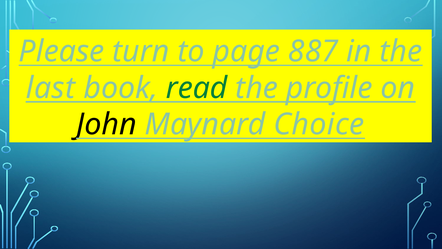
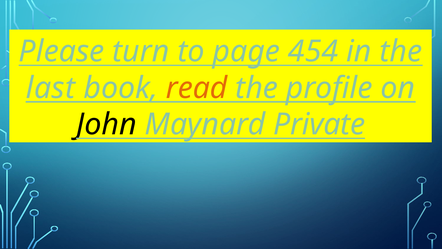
887: 887 -> 454
read colour: green -> orange
Choice: Choice -> Private
